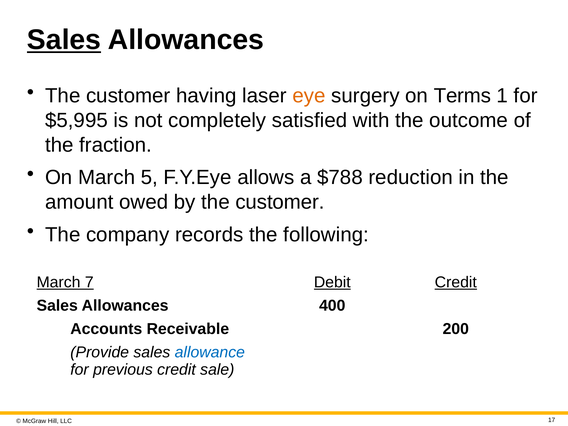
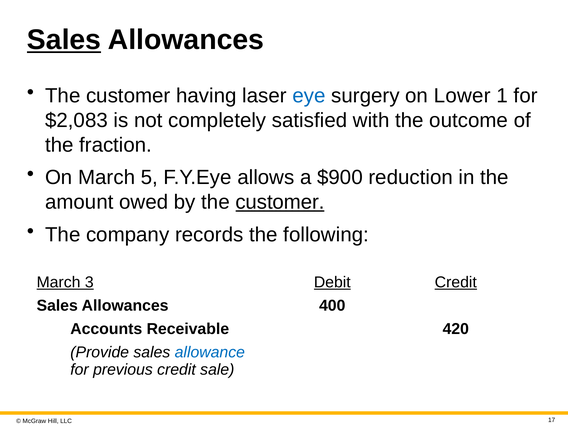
eye colour: orange -> blue
Terms: Terms -> Lower
$5,995: $5,995 -> $2,083
$788: $788 -> $900
customer at (280, 202) underline: none -> present
7: 7 -> 3
200: 200 -> 420
